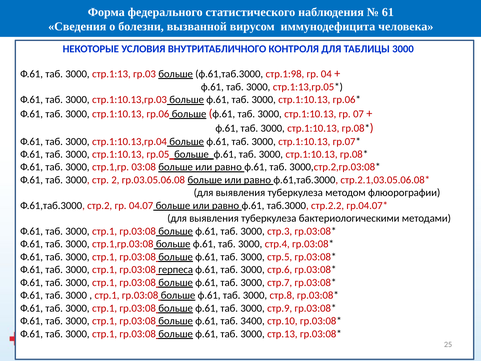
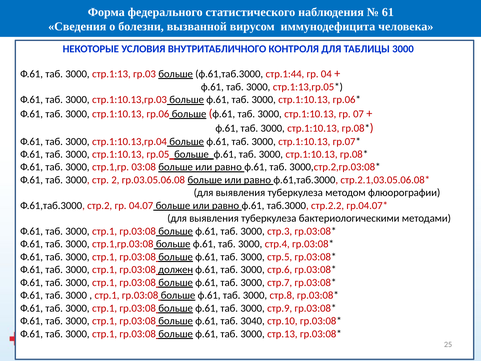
стр.1:98: стр.1:98 -> стр.1:44
герпеса: герпеса -> должен
3400: 3400 -> 3040
